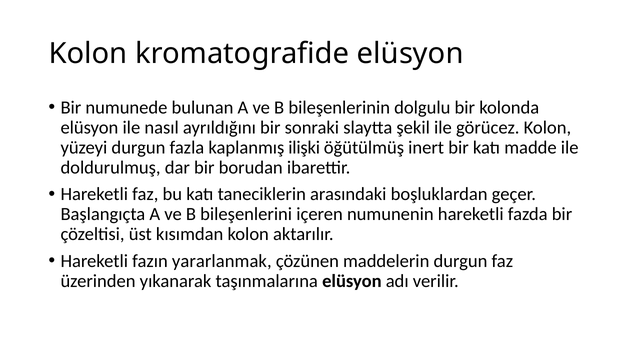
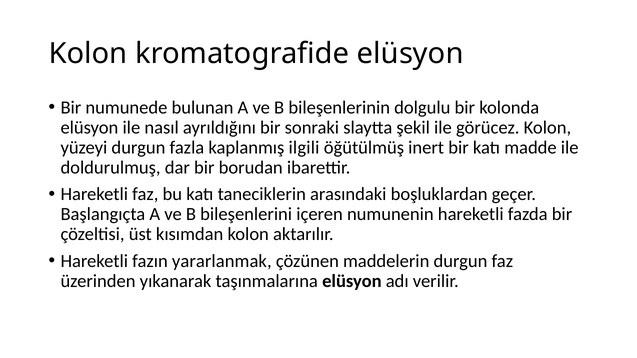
ilişki: ilişki -> ilgili
